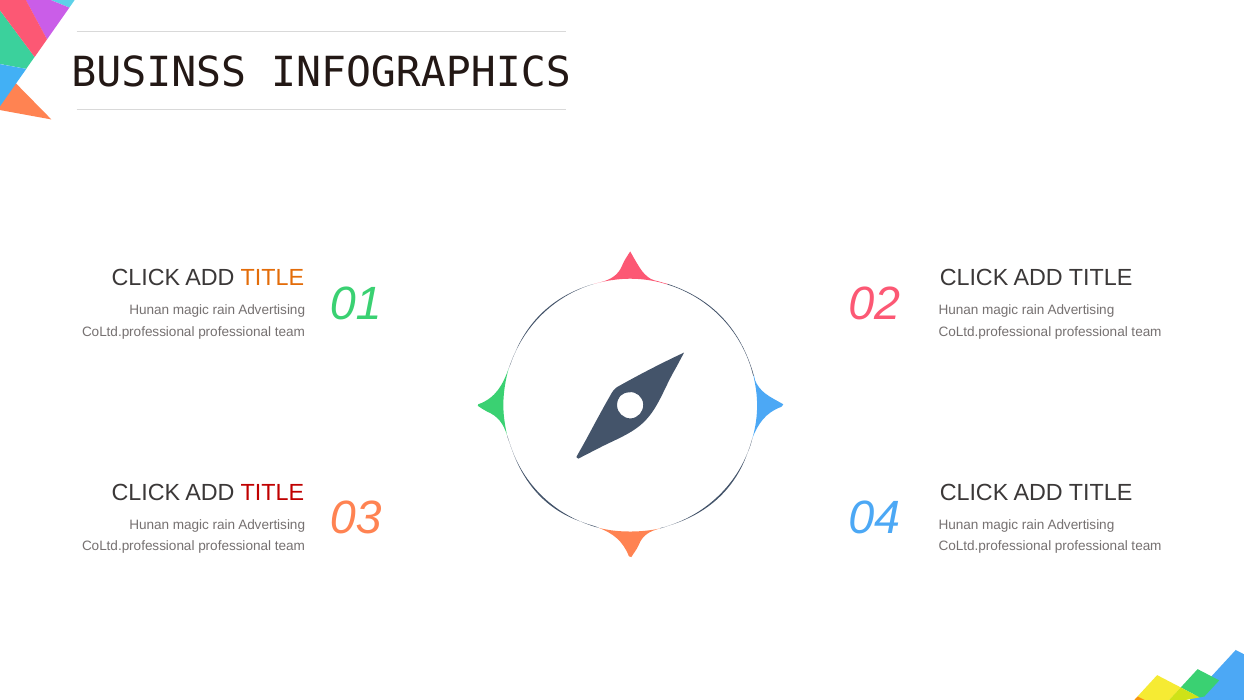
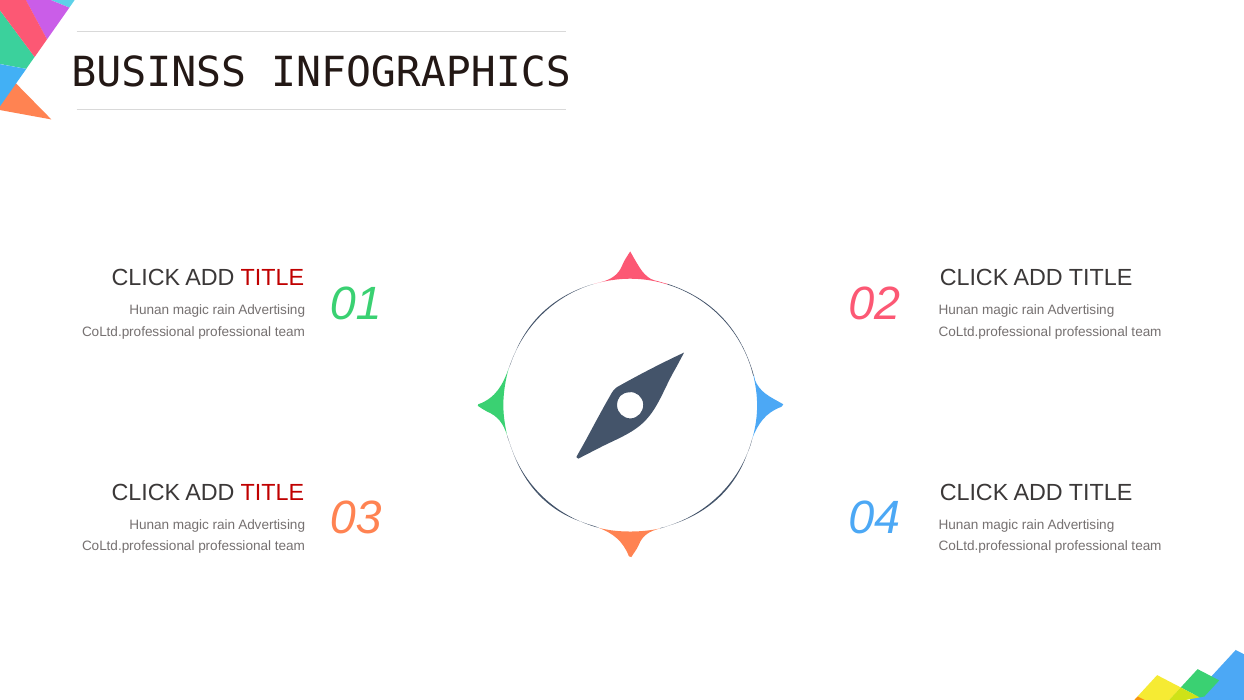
TITLE at (272, 278) colour: orange -> red
